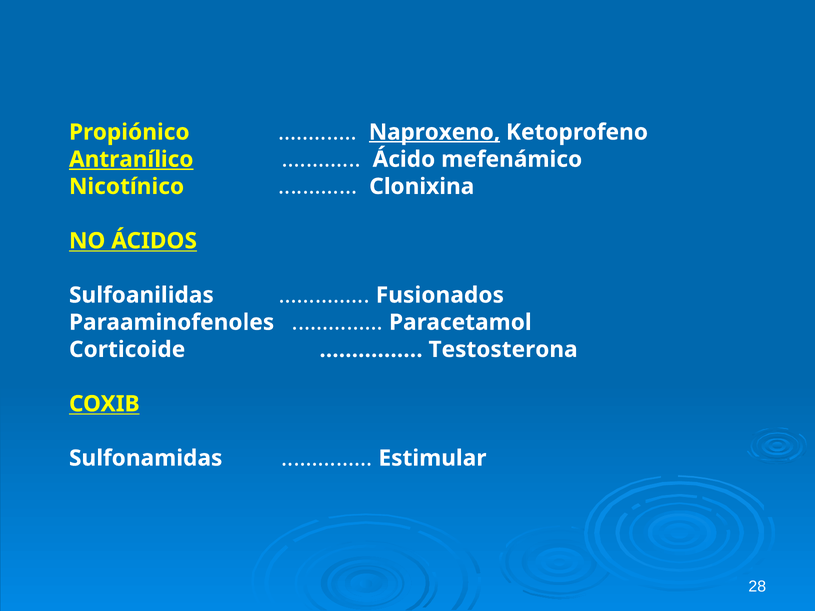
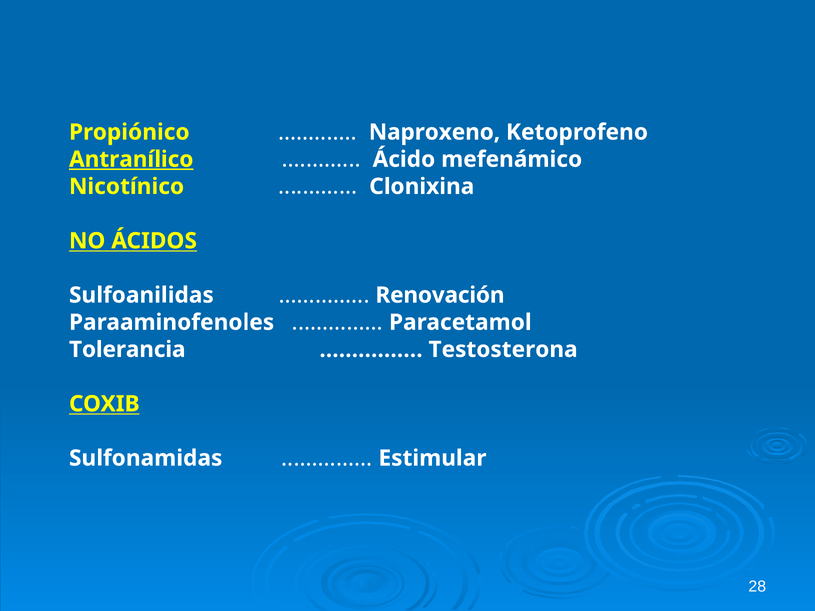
Naproxeno underline: present -> none
Fusionados: Fusionados -> Renovación
Corticoide: Corticoide -> Tolerancia
